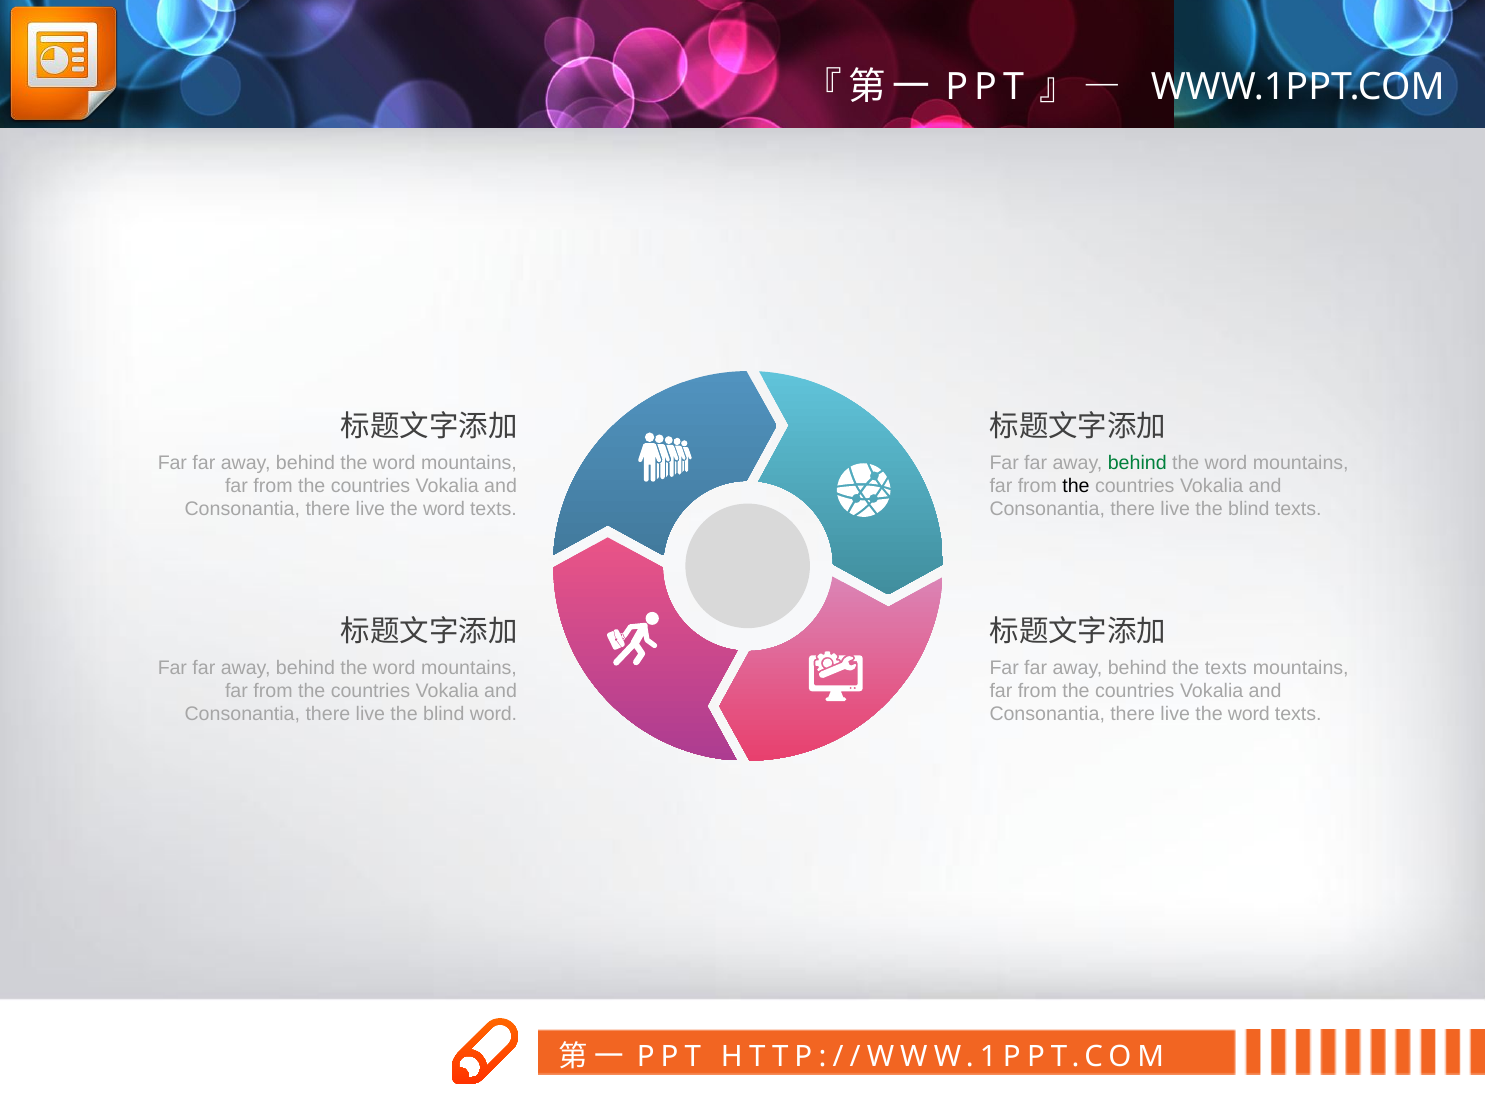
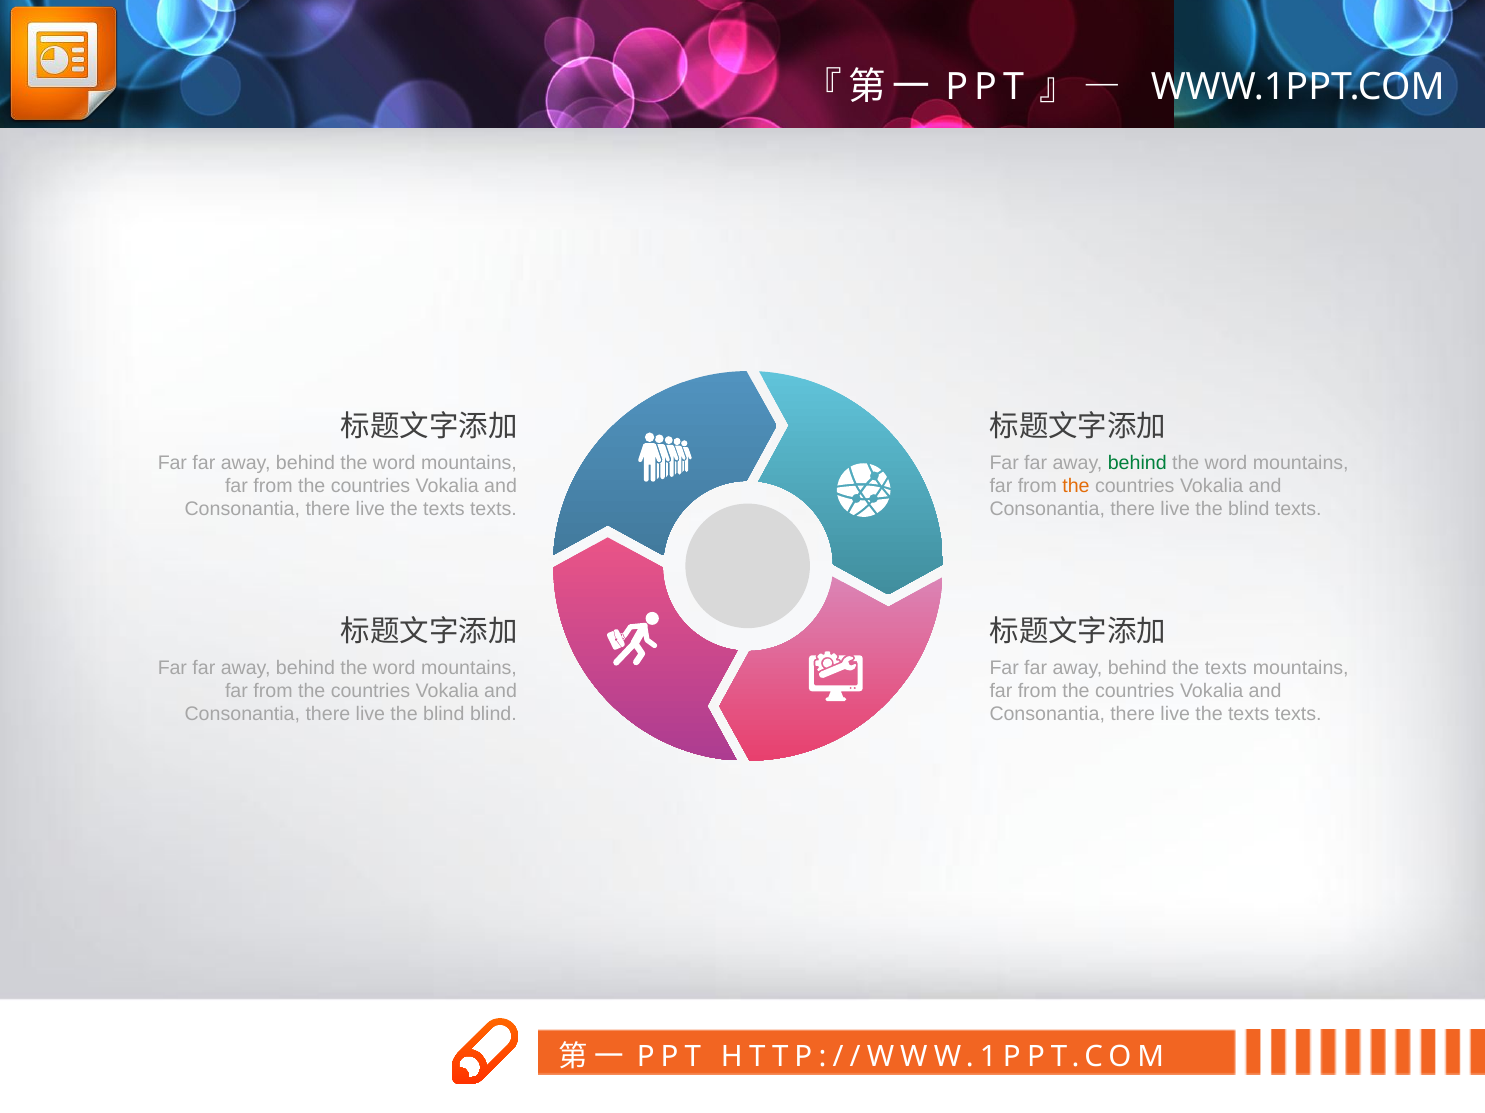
the at (1076, 486) colour: black -> orange
word at (444, 509): word -> texts
blind word: word -> blind
word at (1249, 714): word -> texts
